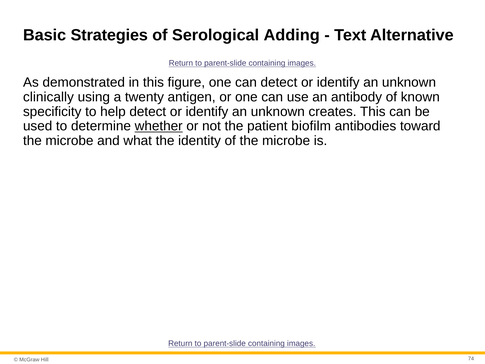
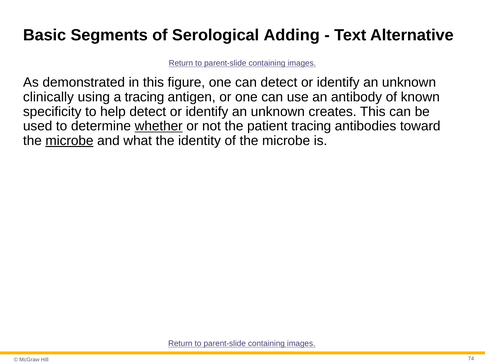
Strategies: Strategies -> Segments
a twenty: twenty -> tracing
patient biofilm: biofilm -> tracing
microbe at (69, 141) underline: none -> present
